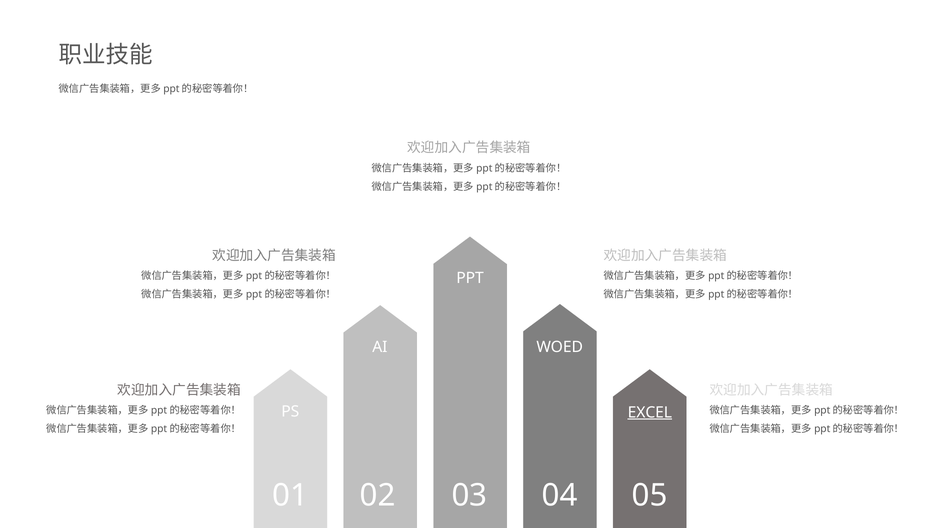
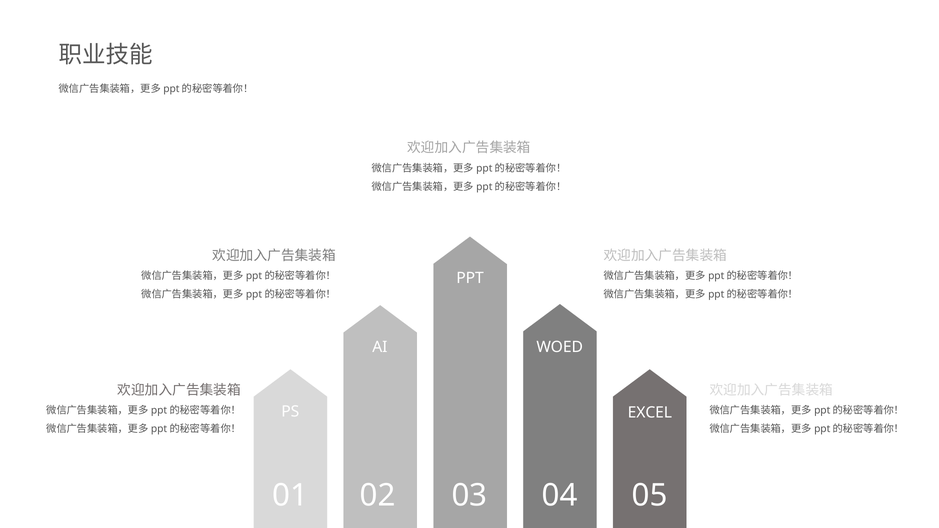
EXCEL underline: present -> none
